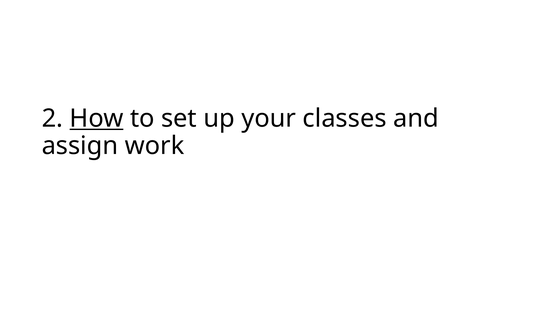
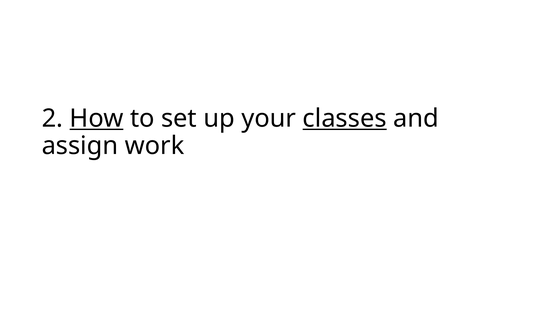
classes underline: none -> present
